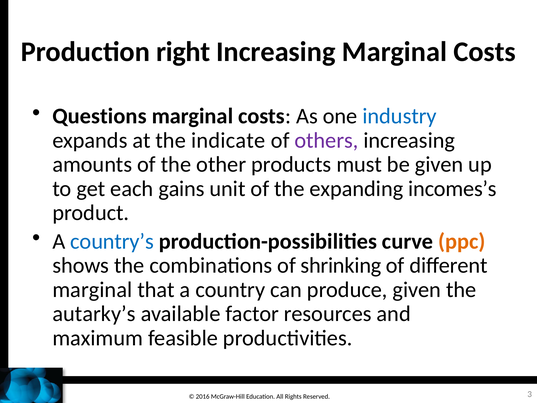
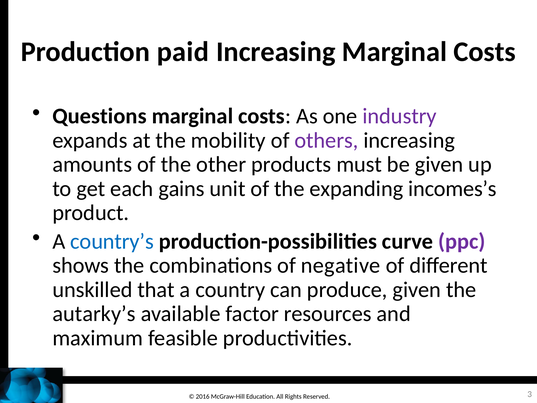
right: right -> paid
industry colour: blue -> purple
indicate: indicate -> mobility
ppc colour: orange -> purple
shrinking: shrinking -> negative
marginal at (92, 290): marginal -> unskilled
